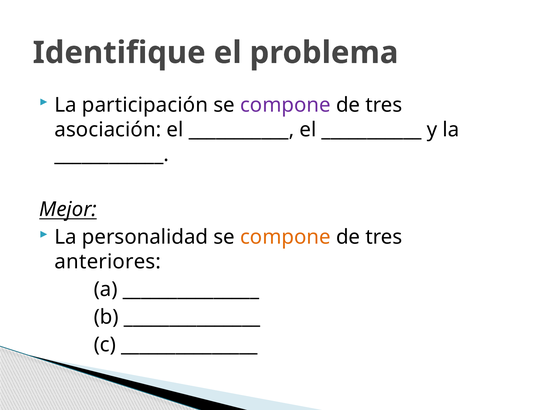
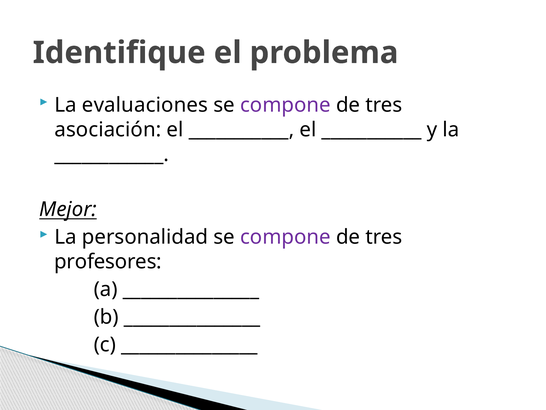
participación: participación -> evaluaciones
compone at (285, 237) colour: orange -> purple
anteriores: anteriores -> profesores
